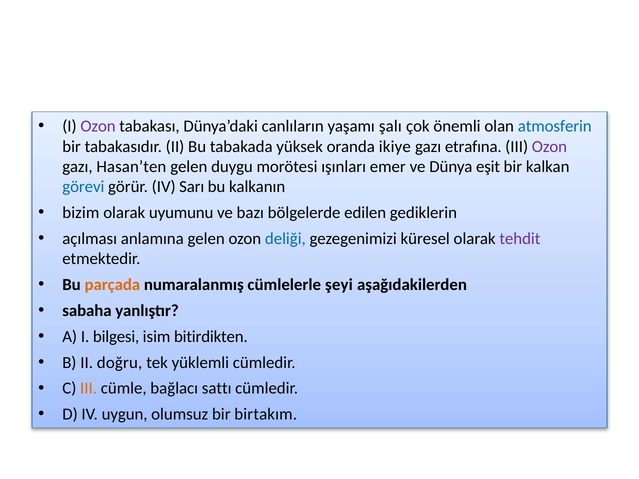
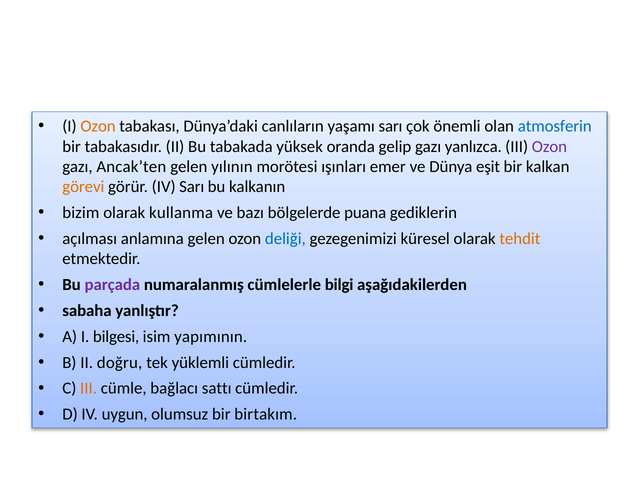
Ozon at (98, 126) colour: purple -> orange
yaşamı şalı: şalı -> sarı
ikiye: ikiye -> gelip
etrafına: etrafına -> yanlızca
Hasan’ten: Hasan’ten -> Ancak’ten
duygu: duygu -> yılının
görevi colour: blue -> orange
uyumunu: uyumunu -> kullanma
edilen: edilen -> puana
tehdit colour: purple -> orange
parçada colour: orange -> purple
şeyi: şeyi -> bilgi
bitirdikten: bitirdikten -> yapımının
